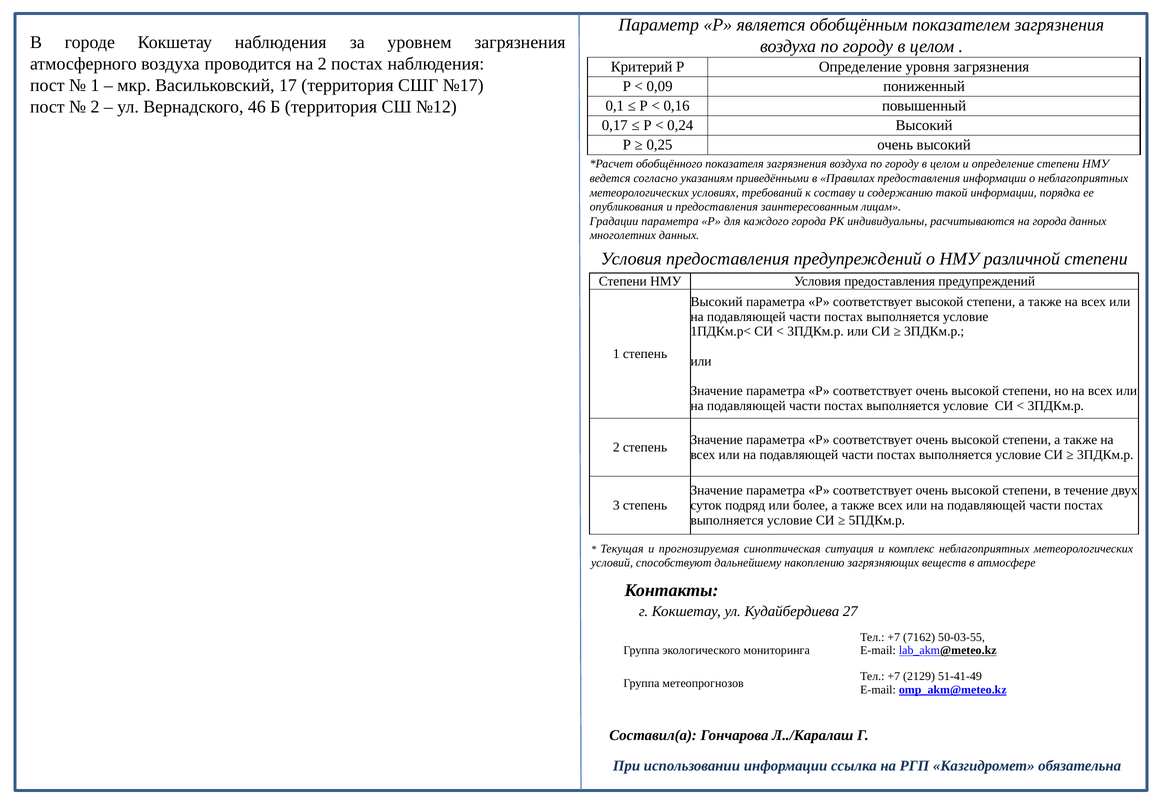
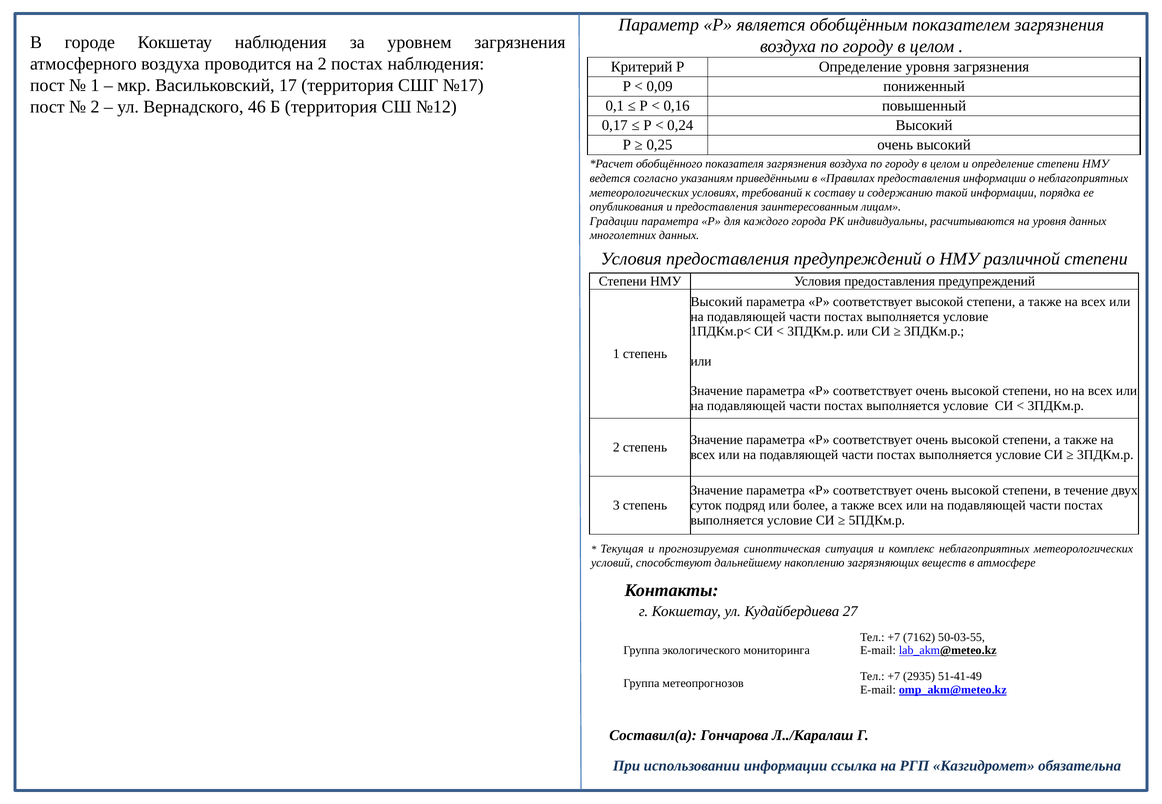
на города: города -> уровня
2129: 2129 -> 2935
